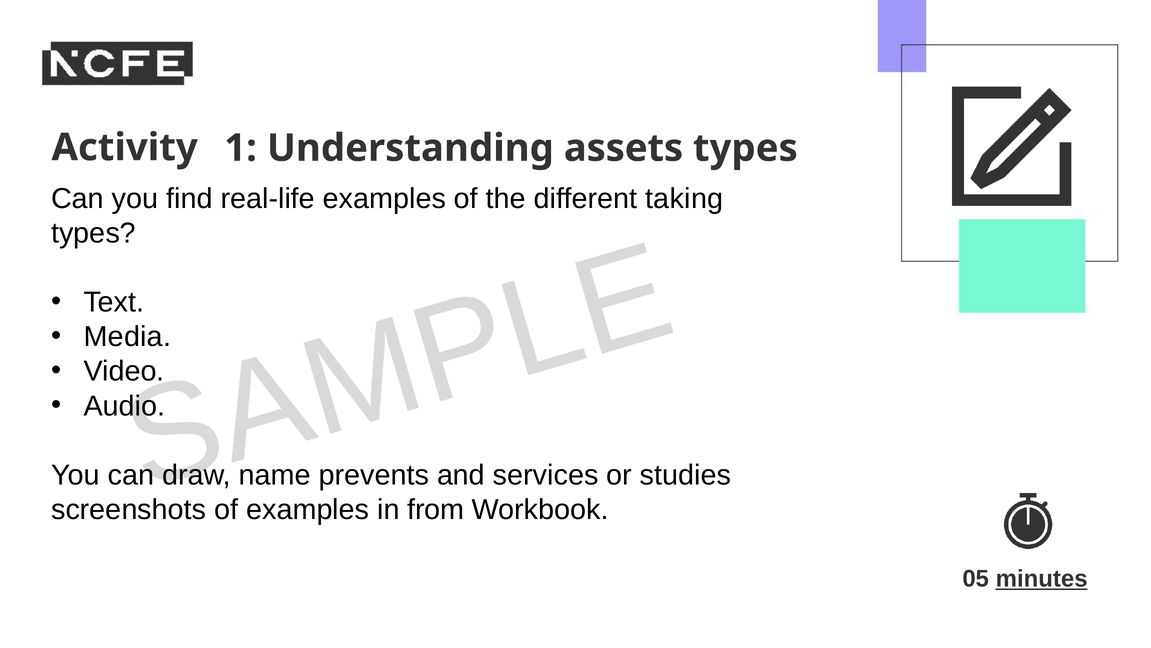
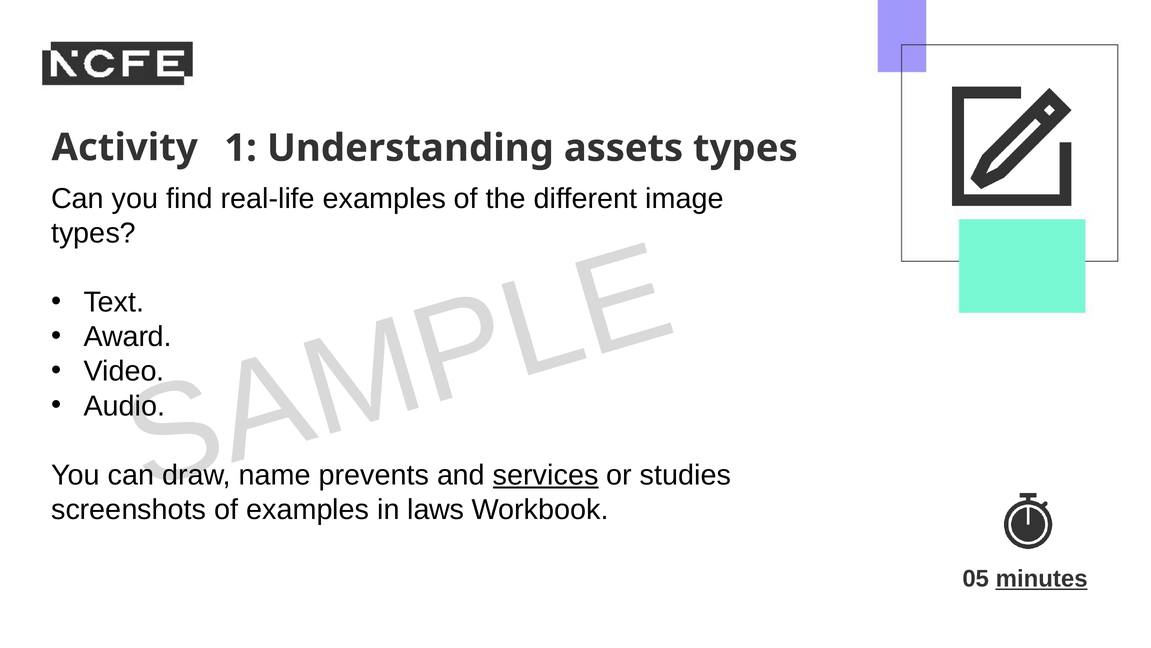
taking: taking -> image
Media: Media -> Award
services underline: none -> present
from: from -> laws
